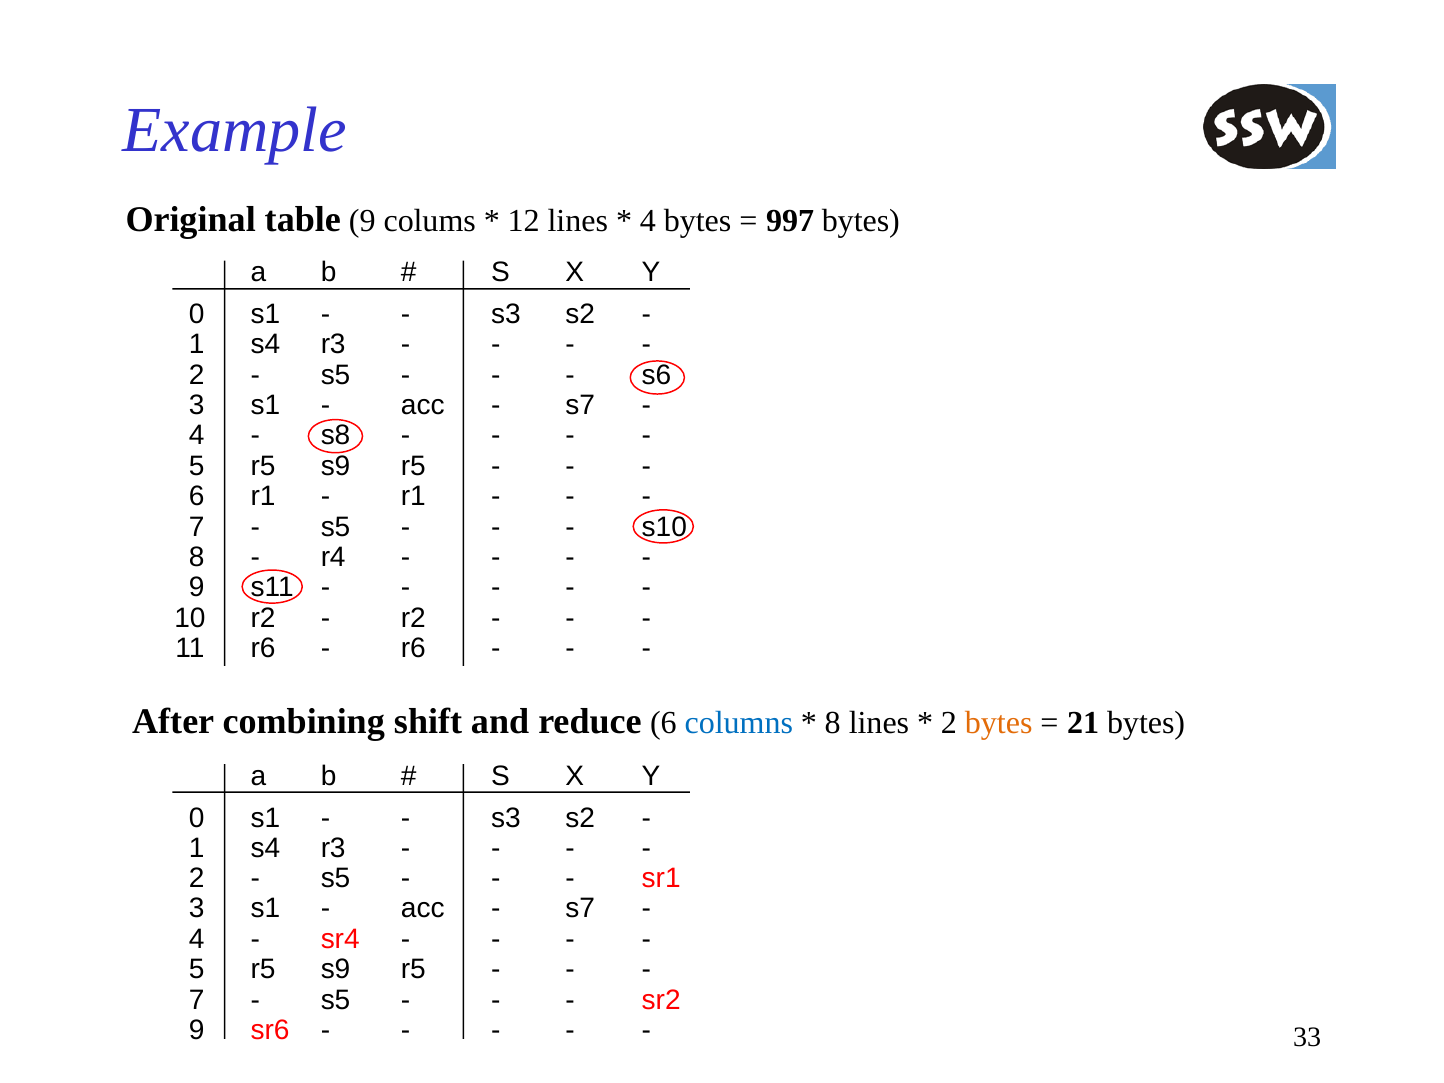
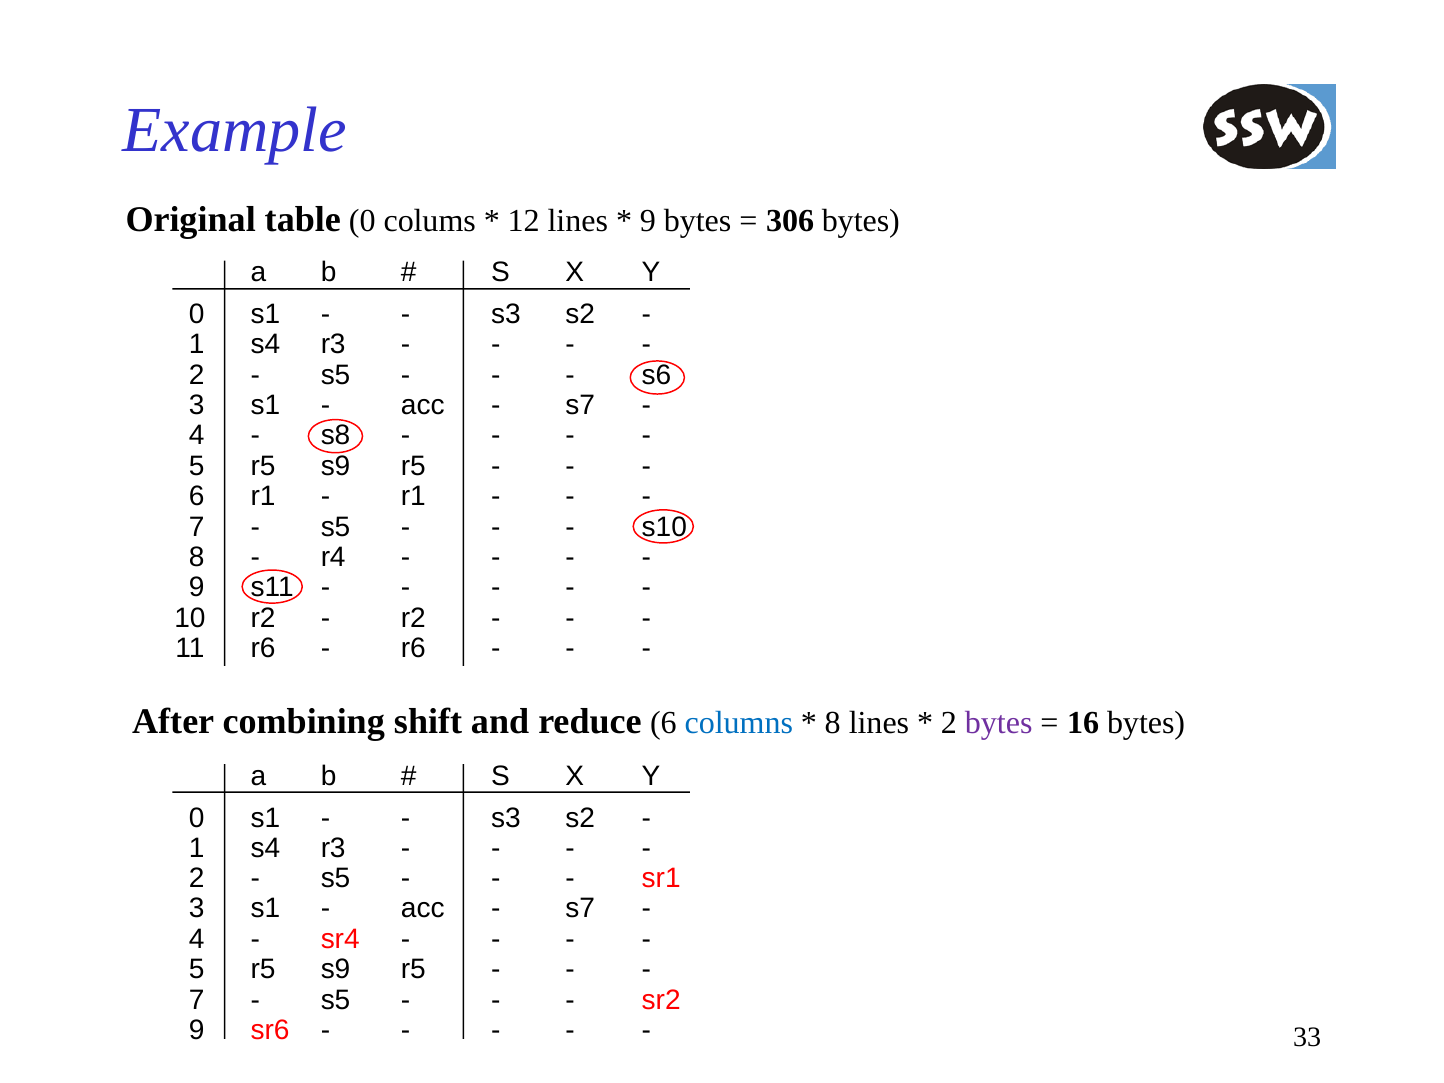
table 9: 9 -> 0
4 at (648, 221): 4 -> 9
997: 997 -> 306
bytes at (999, 723) colour: orange -> purple
21: 21 -> 16
